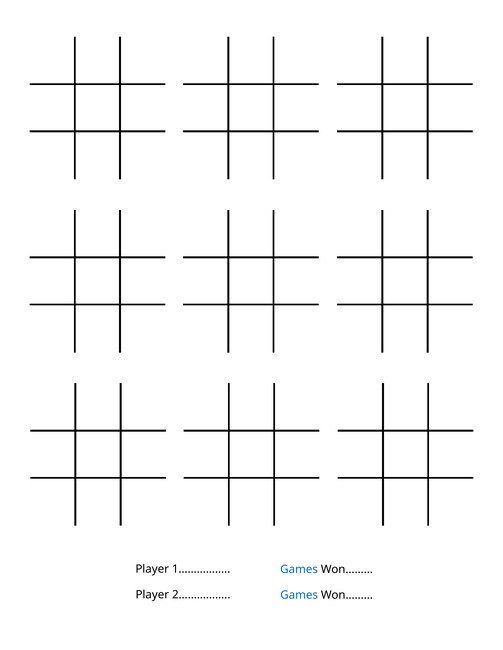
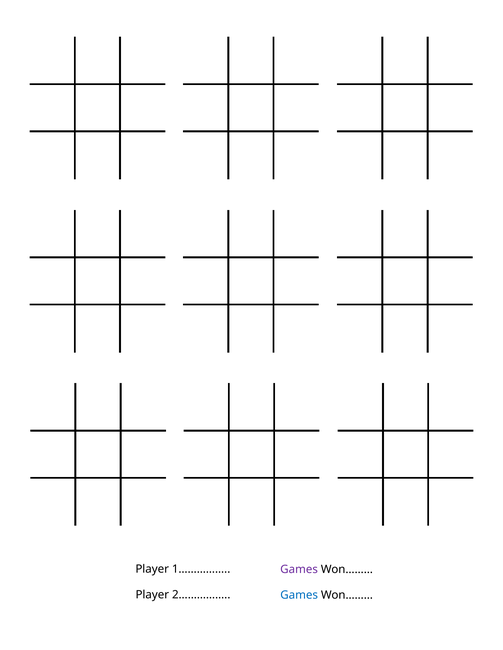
Games at (299, 570) colour: blue -> purple
